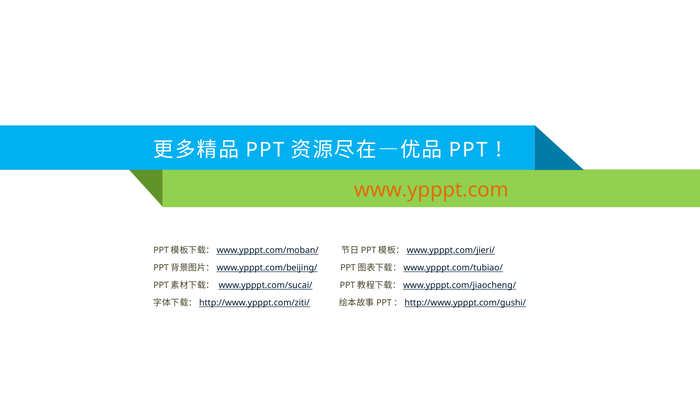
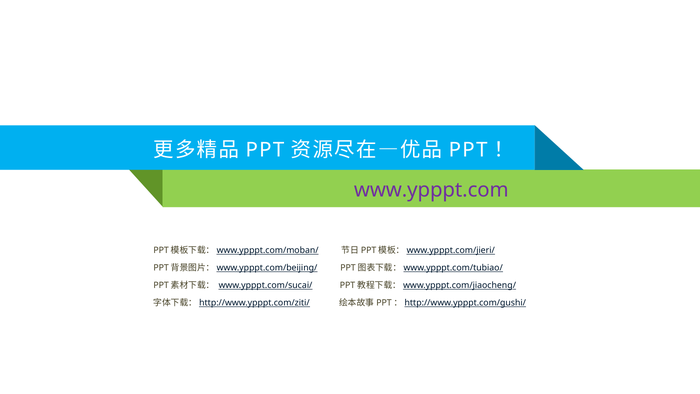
www.ypppt.com colour: orange -> purple
